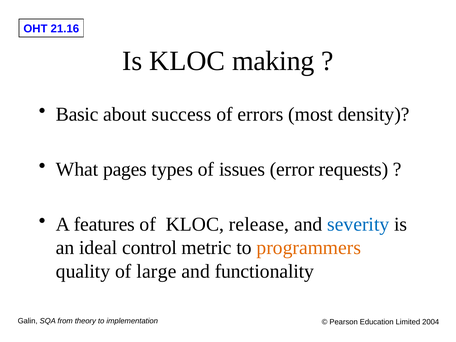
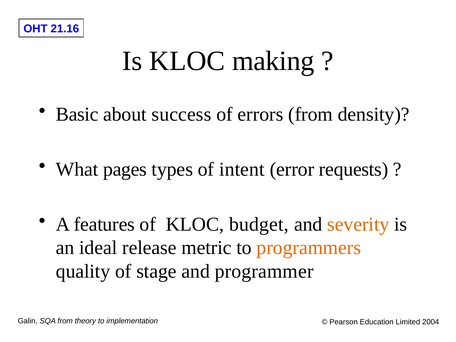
errors most: most -> from
issues: issues -> intent
release: release -> budget
severity colour: blue -> orange
control: control -> release
large: large -> stage
functionality: functionality -> programmer
